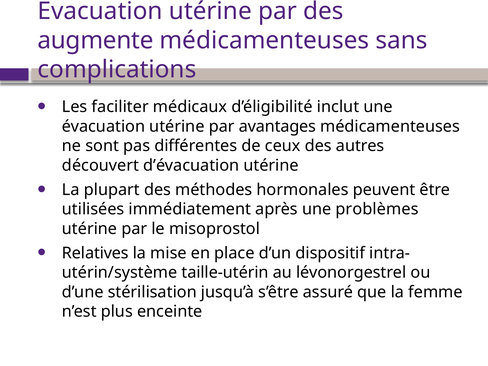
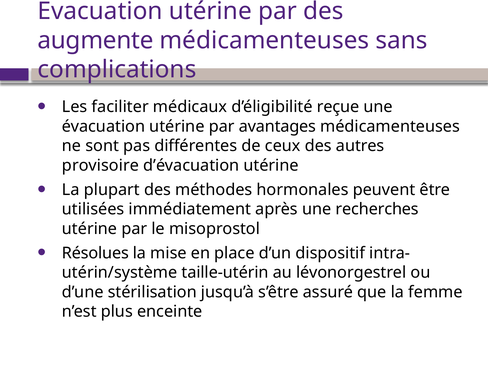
inclut: inclut -> reçue
découvert: découvert -> provisoire
problèmes: problèmes -> recherches
Relatives: Relatives -> Résolues
